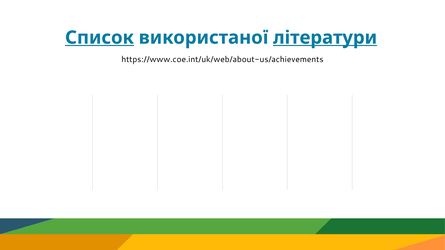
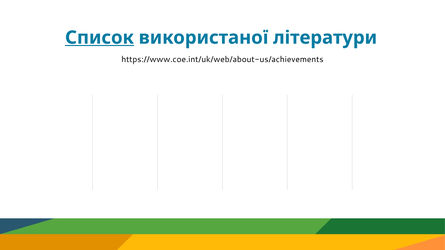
літератури underline: present -> none
